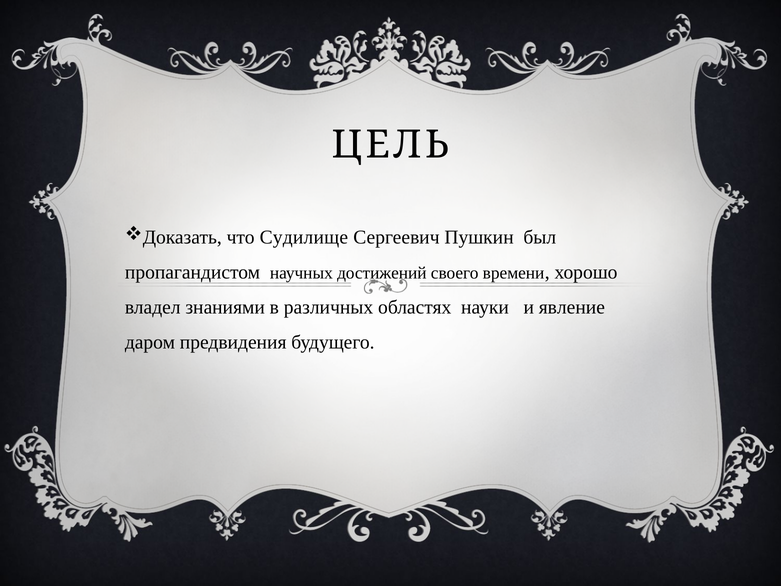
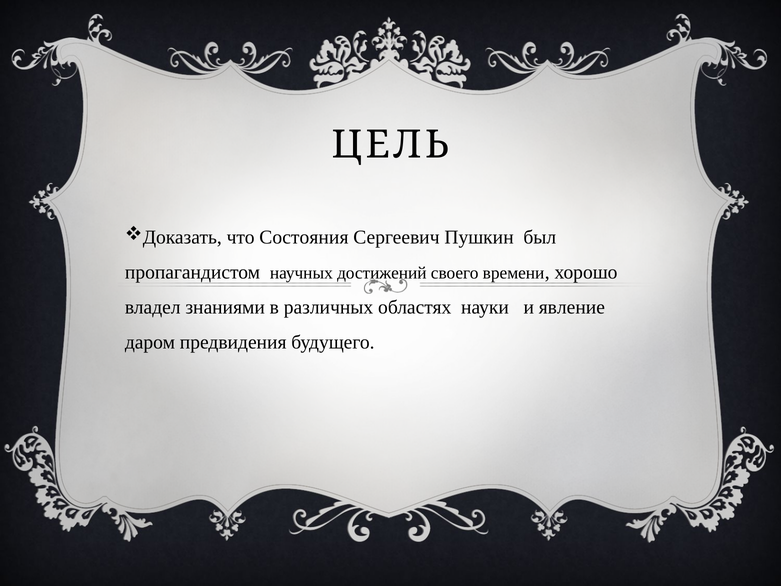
Судилище: Судилище -> Состояния
